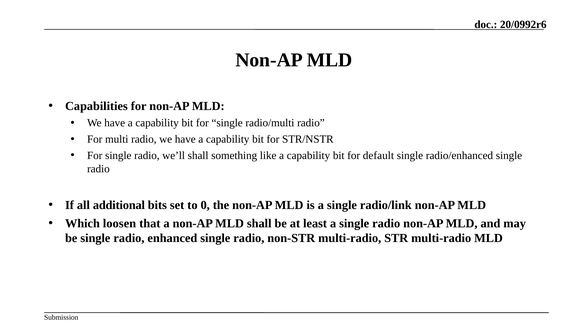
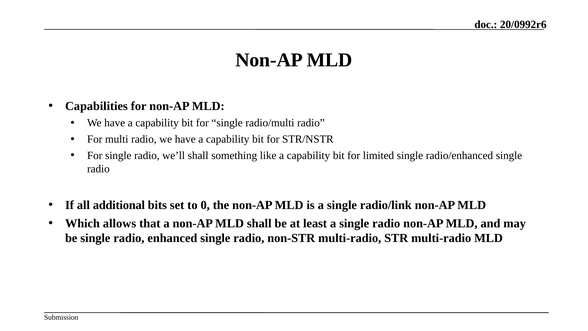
default: default -> limited
loosen: loosen -> allows
